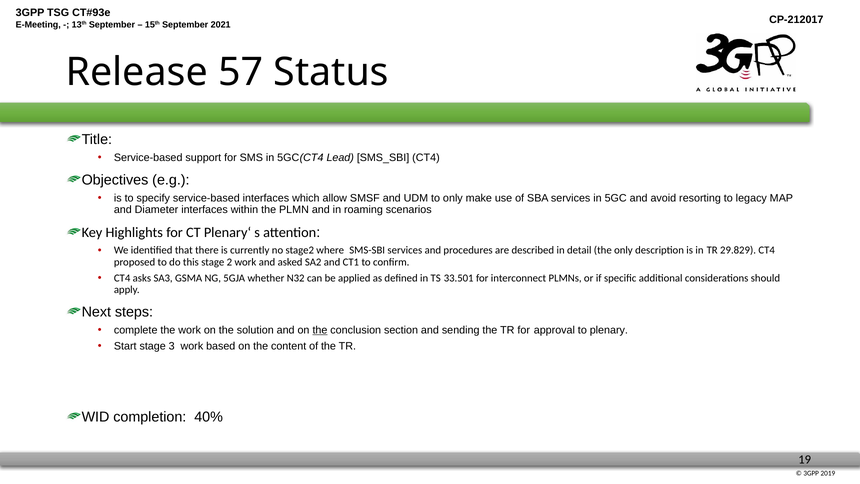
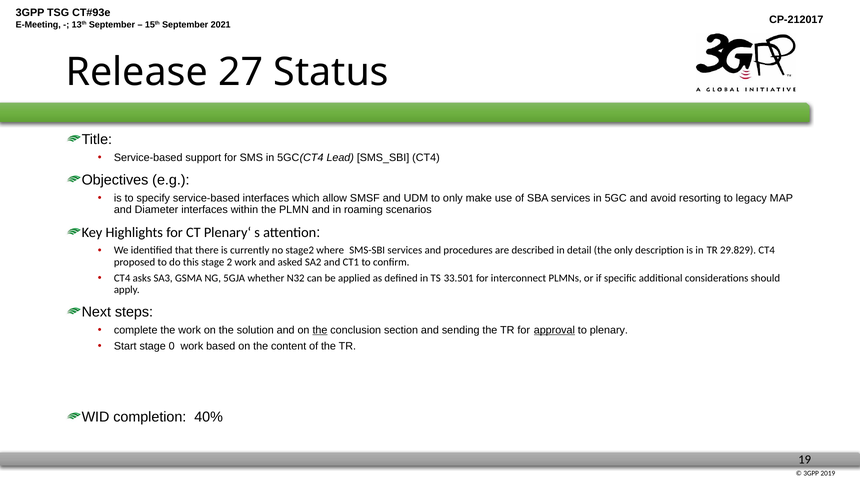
57: 57 -> 27
approval underline: none -> present
3: 3 -> 0
